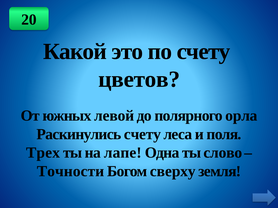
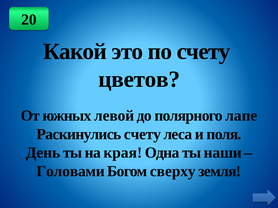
орла: орла -> лапе
Трех: Трех -> День
лапе: лапе -> края
слово: слово -> наши
Точности: Точности -> Головами
